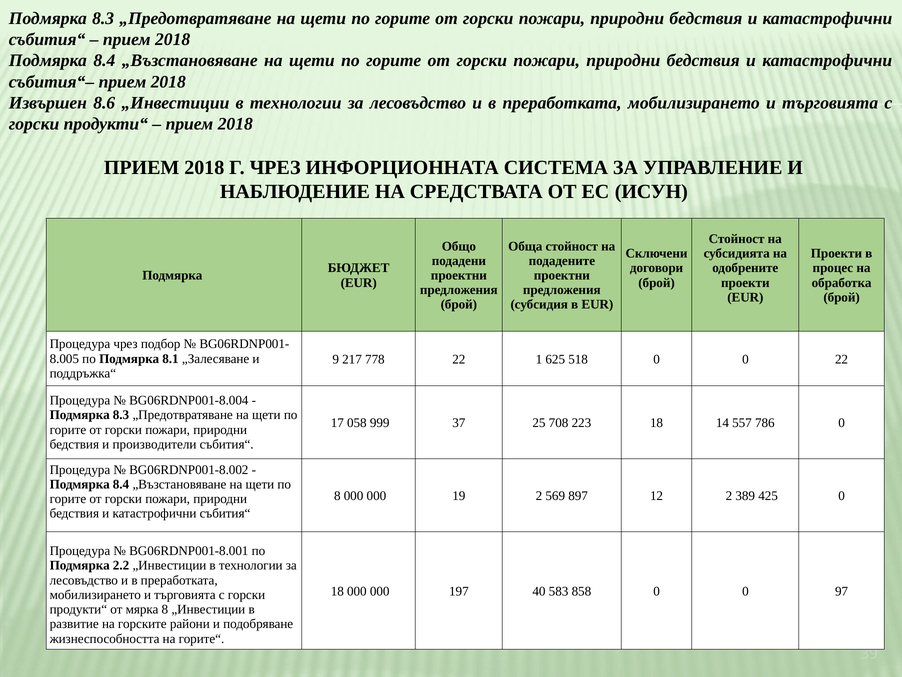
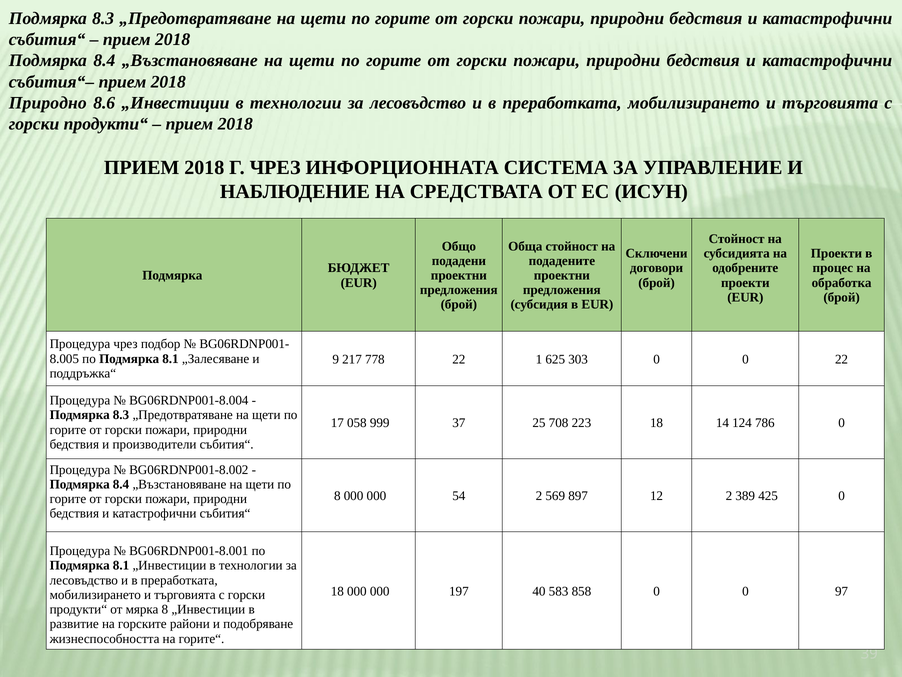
Извършен: Извършен -> Природно
518: 518 -> 303
557: 557 -> 124
19: 19 -> 54
2.2 at (121, 565): 2.2 -> 8.1
